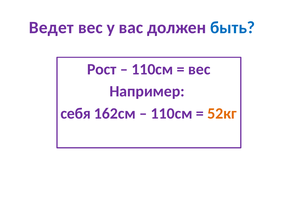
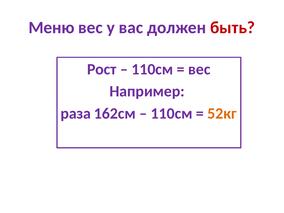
Ведет: Ведет -> Меню
быть colour: blue -> red
себя: себя -> раза
